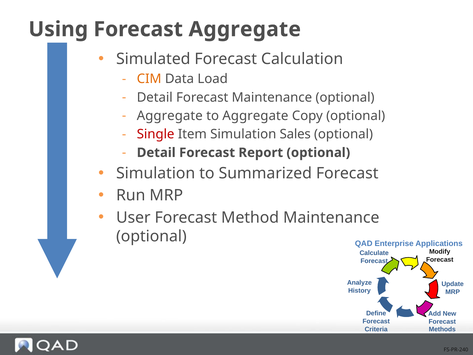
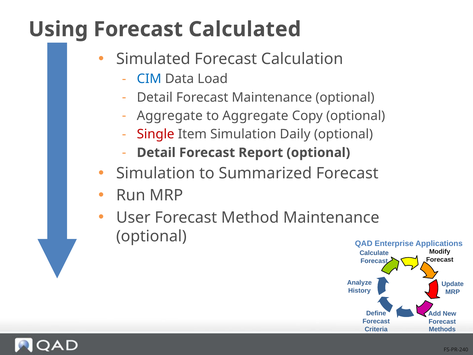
Forecast Aggregate: Aggregate -> Calculated
CIM colour: orange -> blue
Sales: Sales -> Daily
